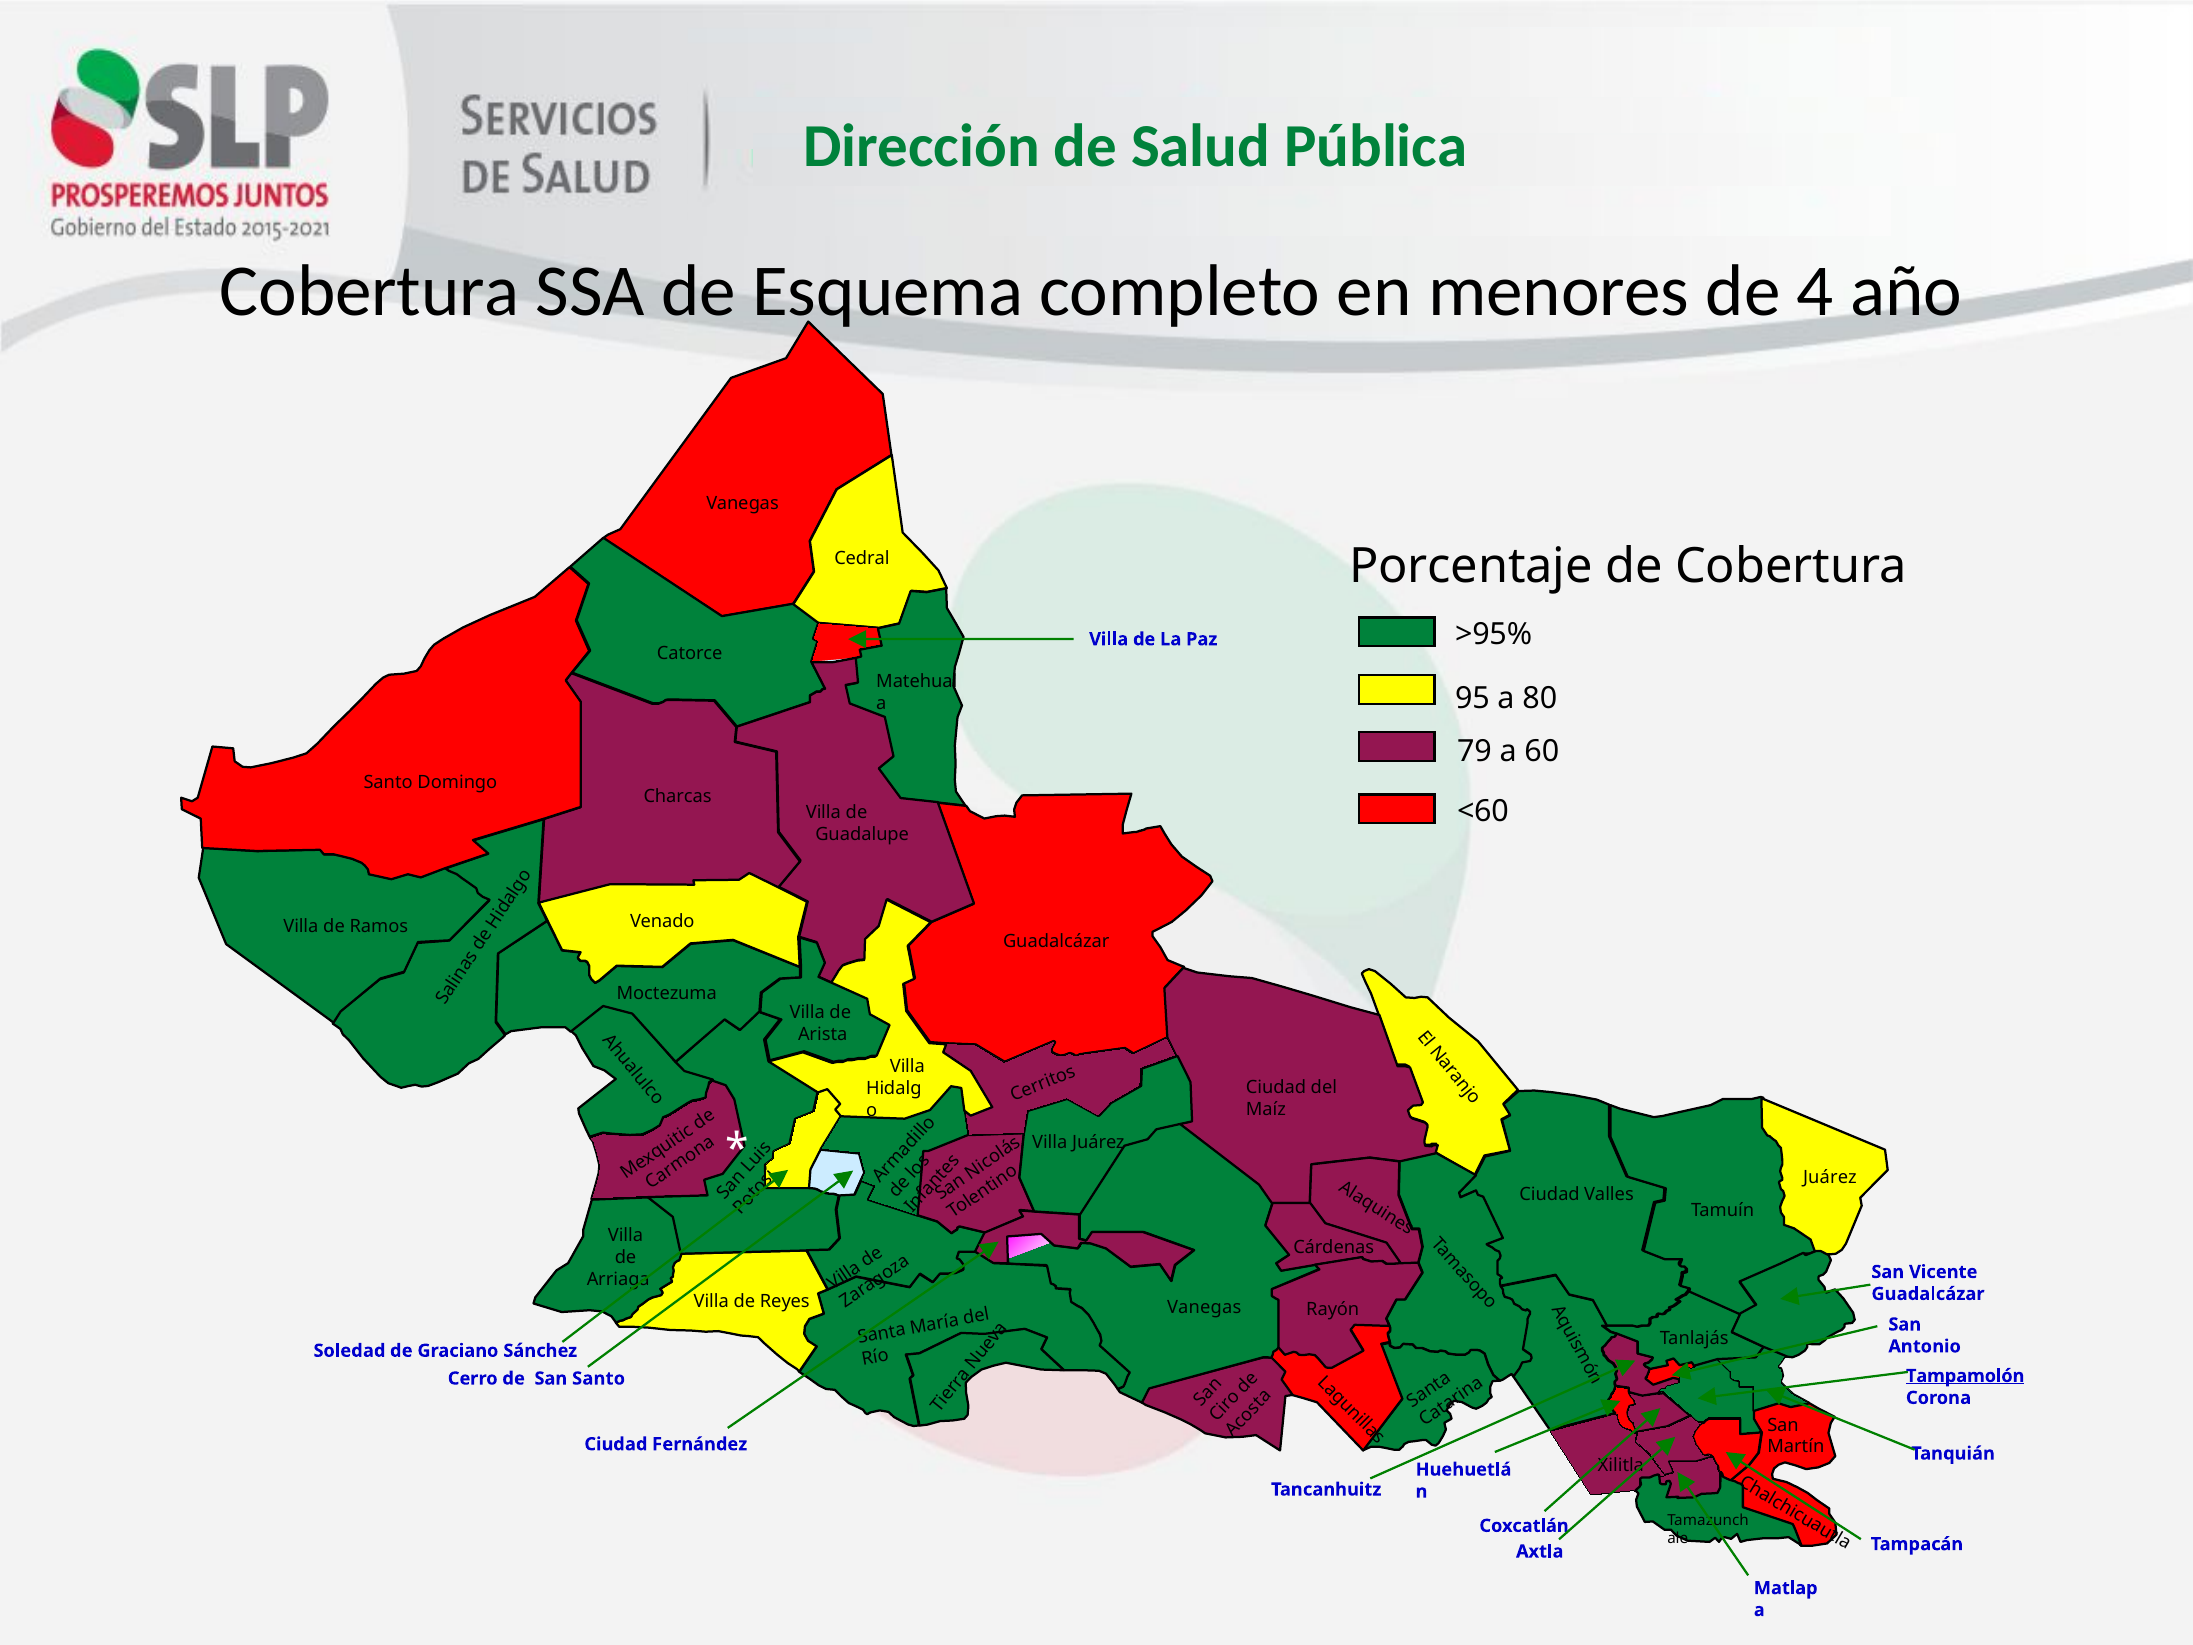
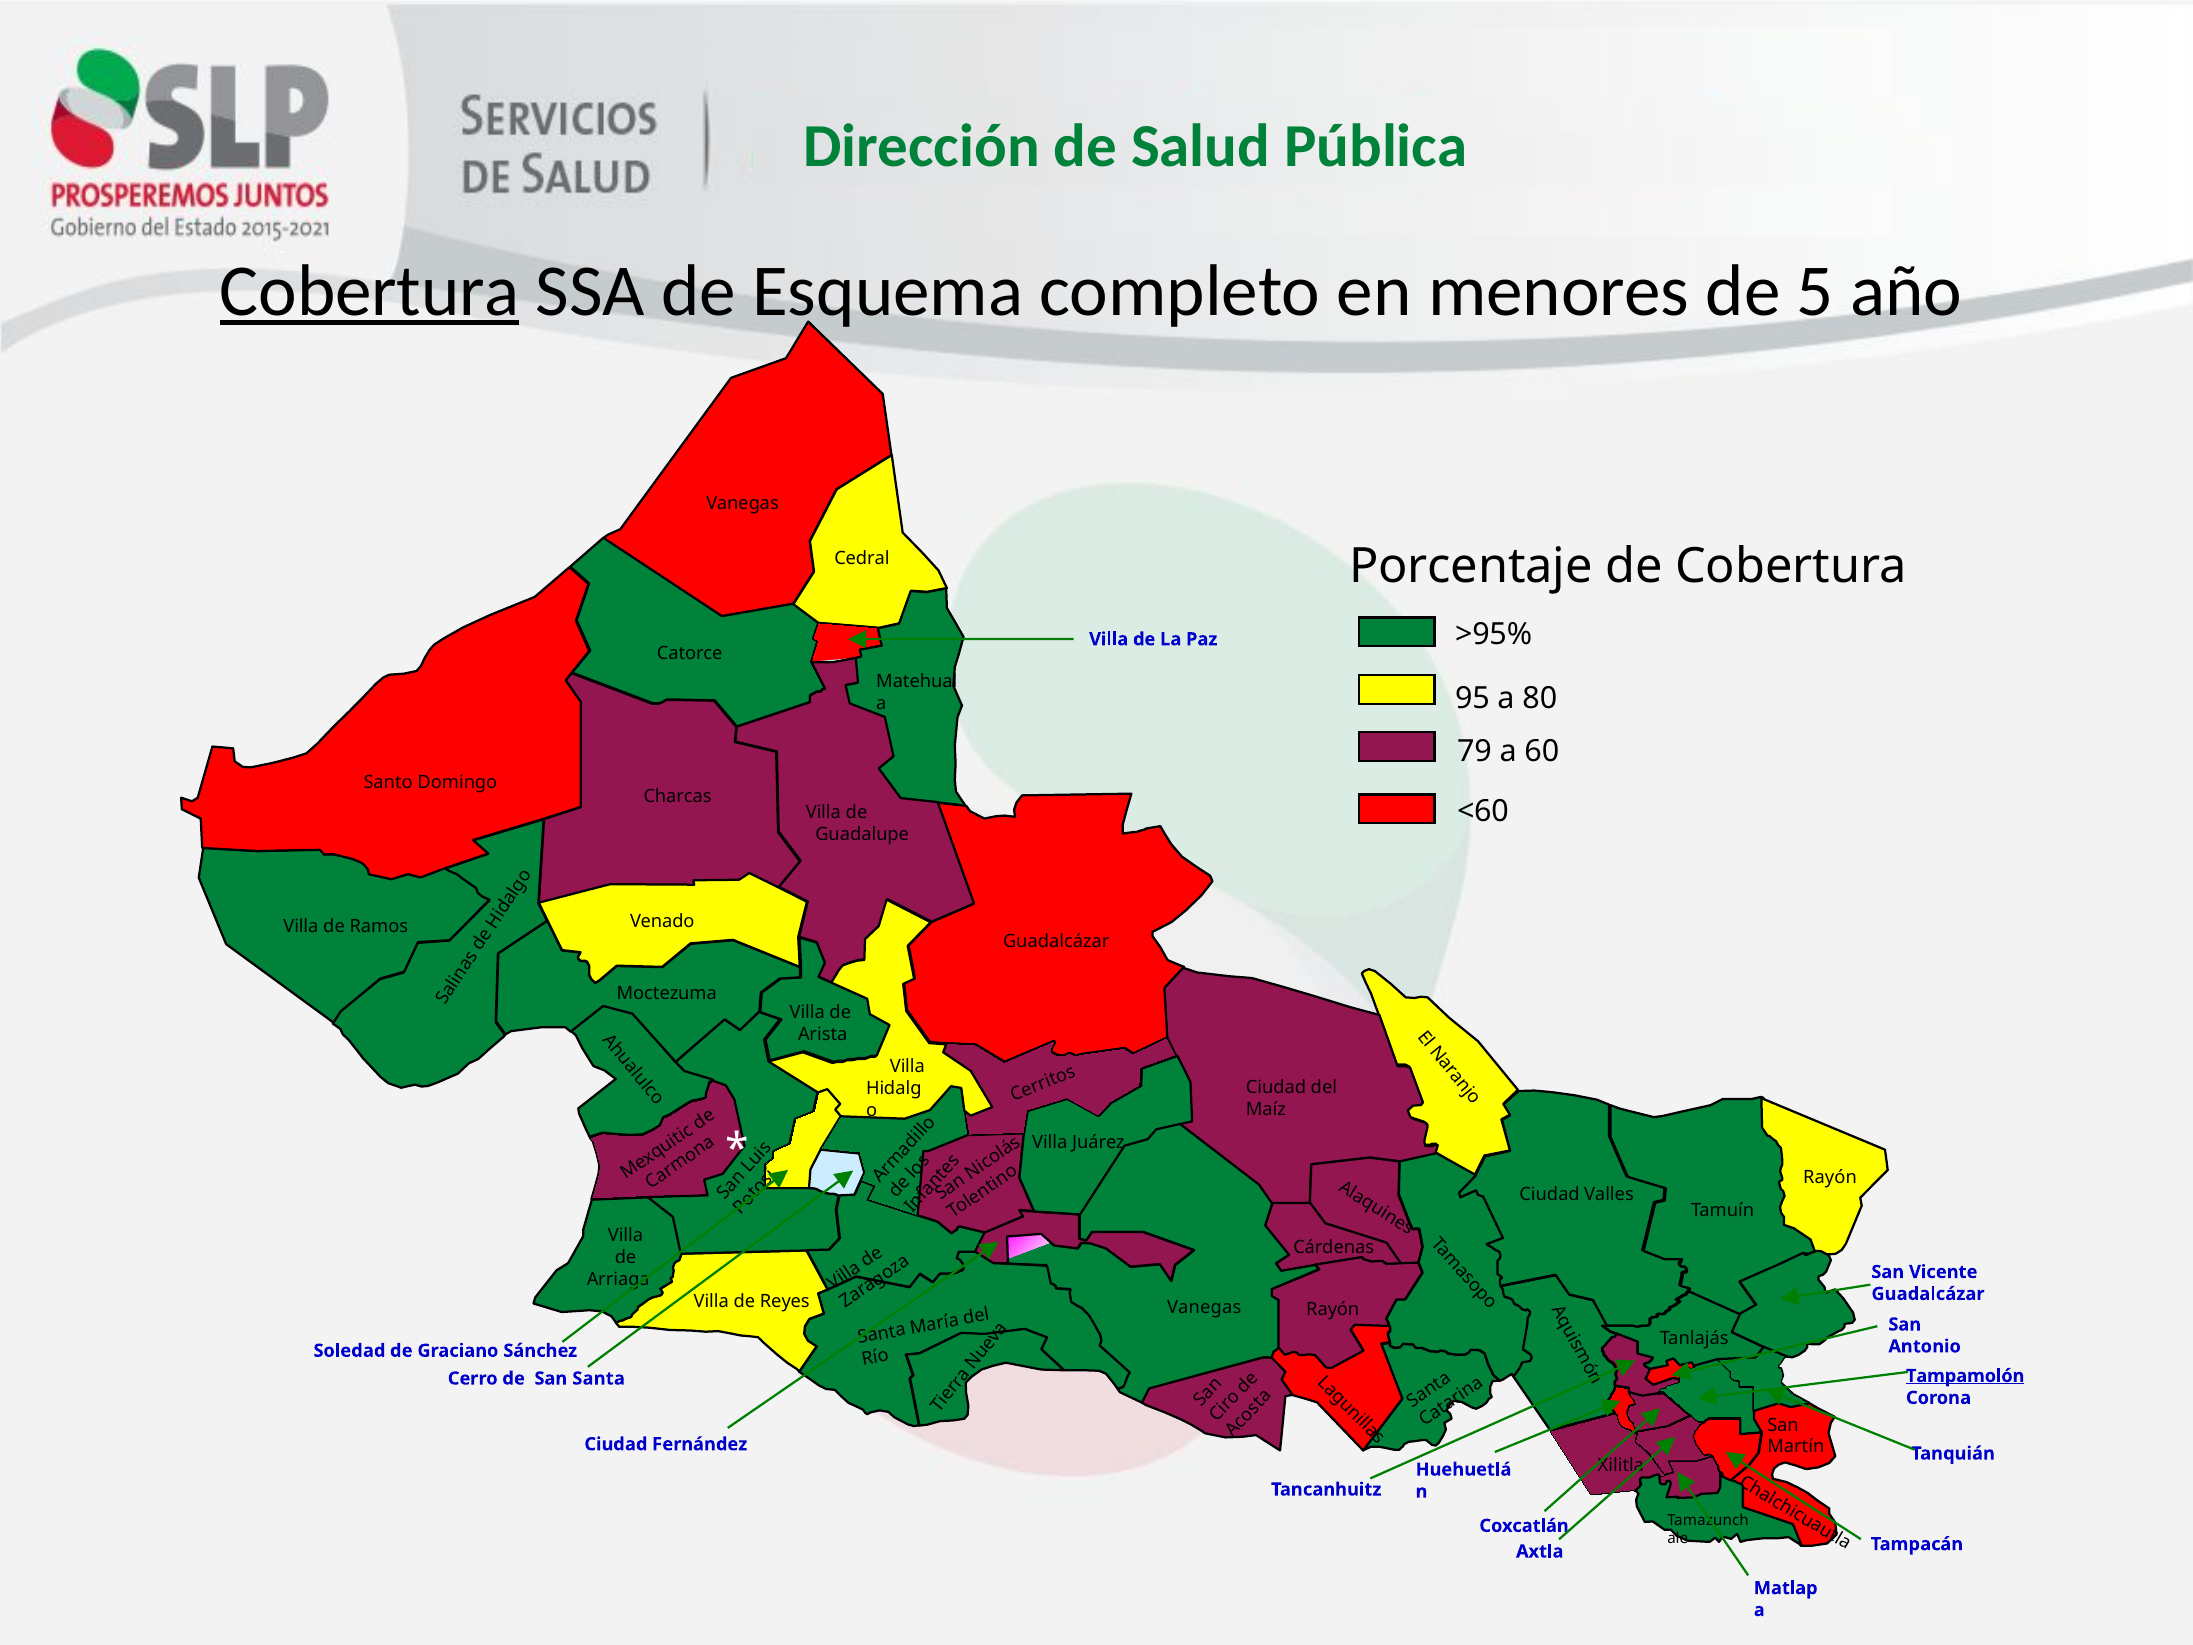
Cobertura at (370, 291) underline: none -> present
4: 4 -> 5
Juárez at (1830, 1177): Juárez -> Rayón
San Santo: Santo -> Santa
